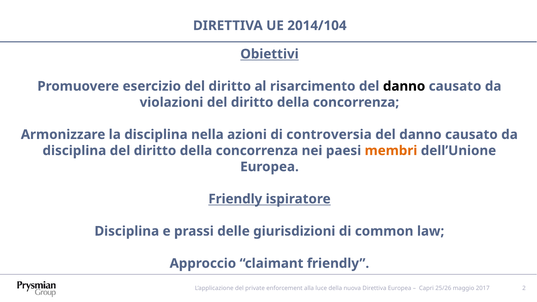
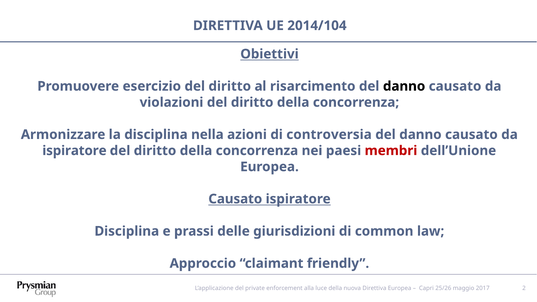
disciplina at (74, 151): disciplina -> ispiratore
membri colour: orange -> red
Friendly at (235, 199): Friendly -> Causato
